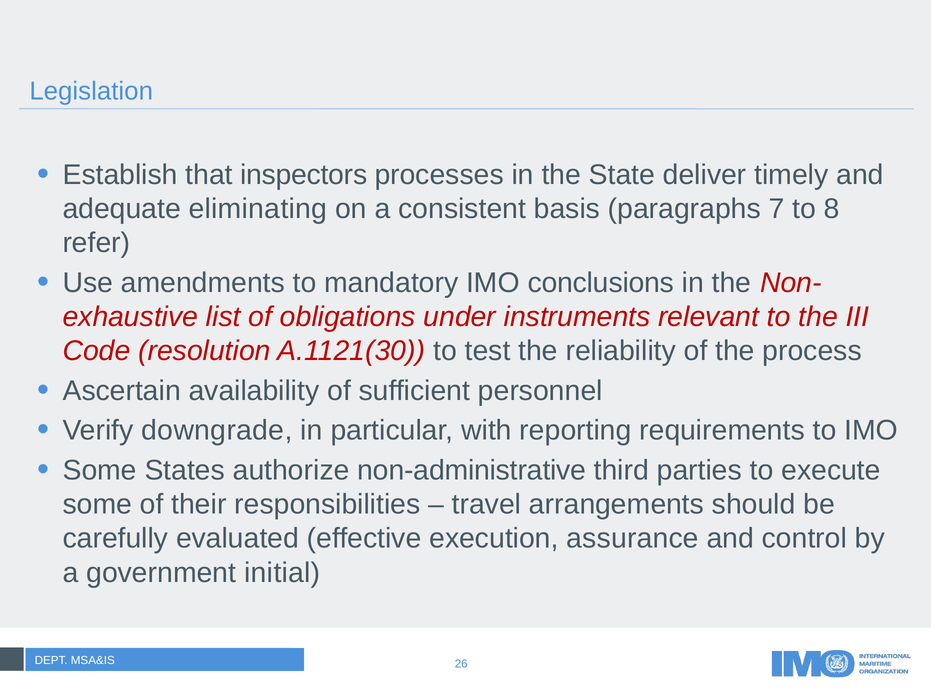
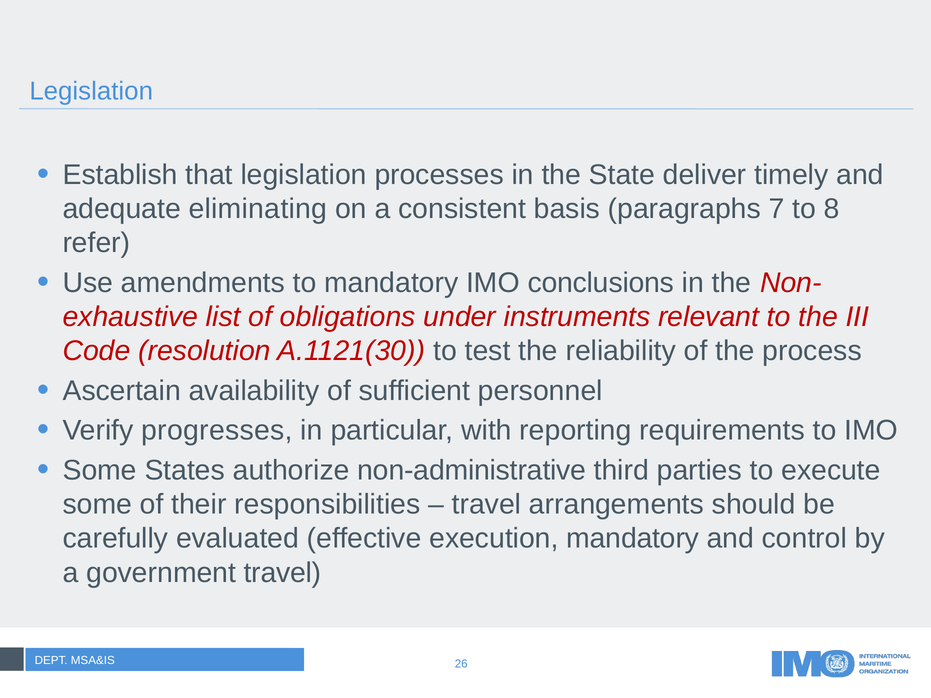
that inspectors: inspectors -> legislation
downgrade: downgrade -> progresses
execution assurance: assurance -> mandatory
government initial: initial -> travel
